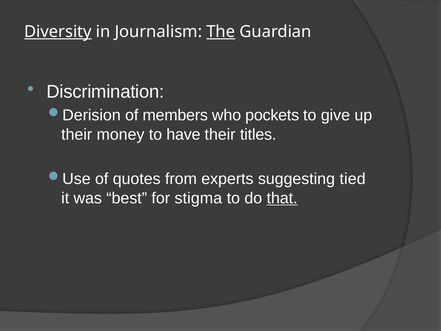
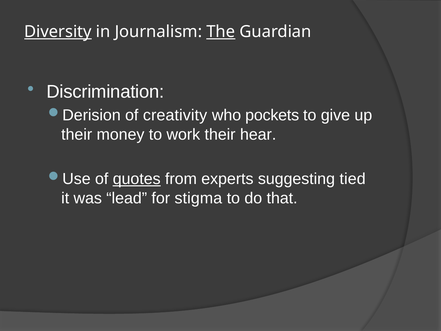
members: members -> creativity
have: have -> work
titles: titles -> hear
quotes underline: none -> present
best: best -> lead
that underline: present -> none
